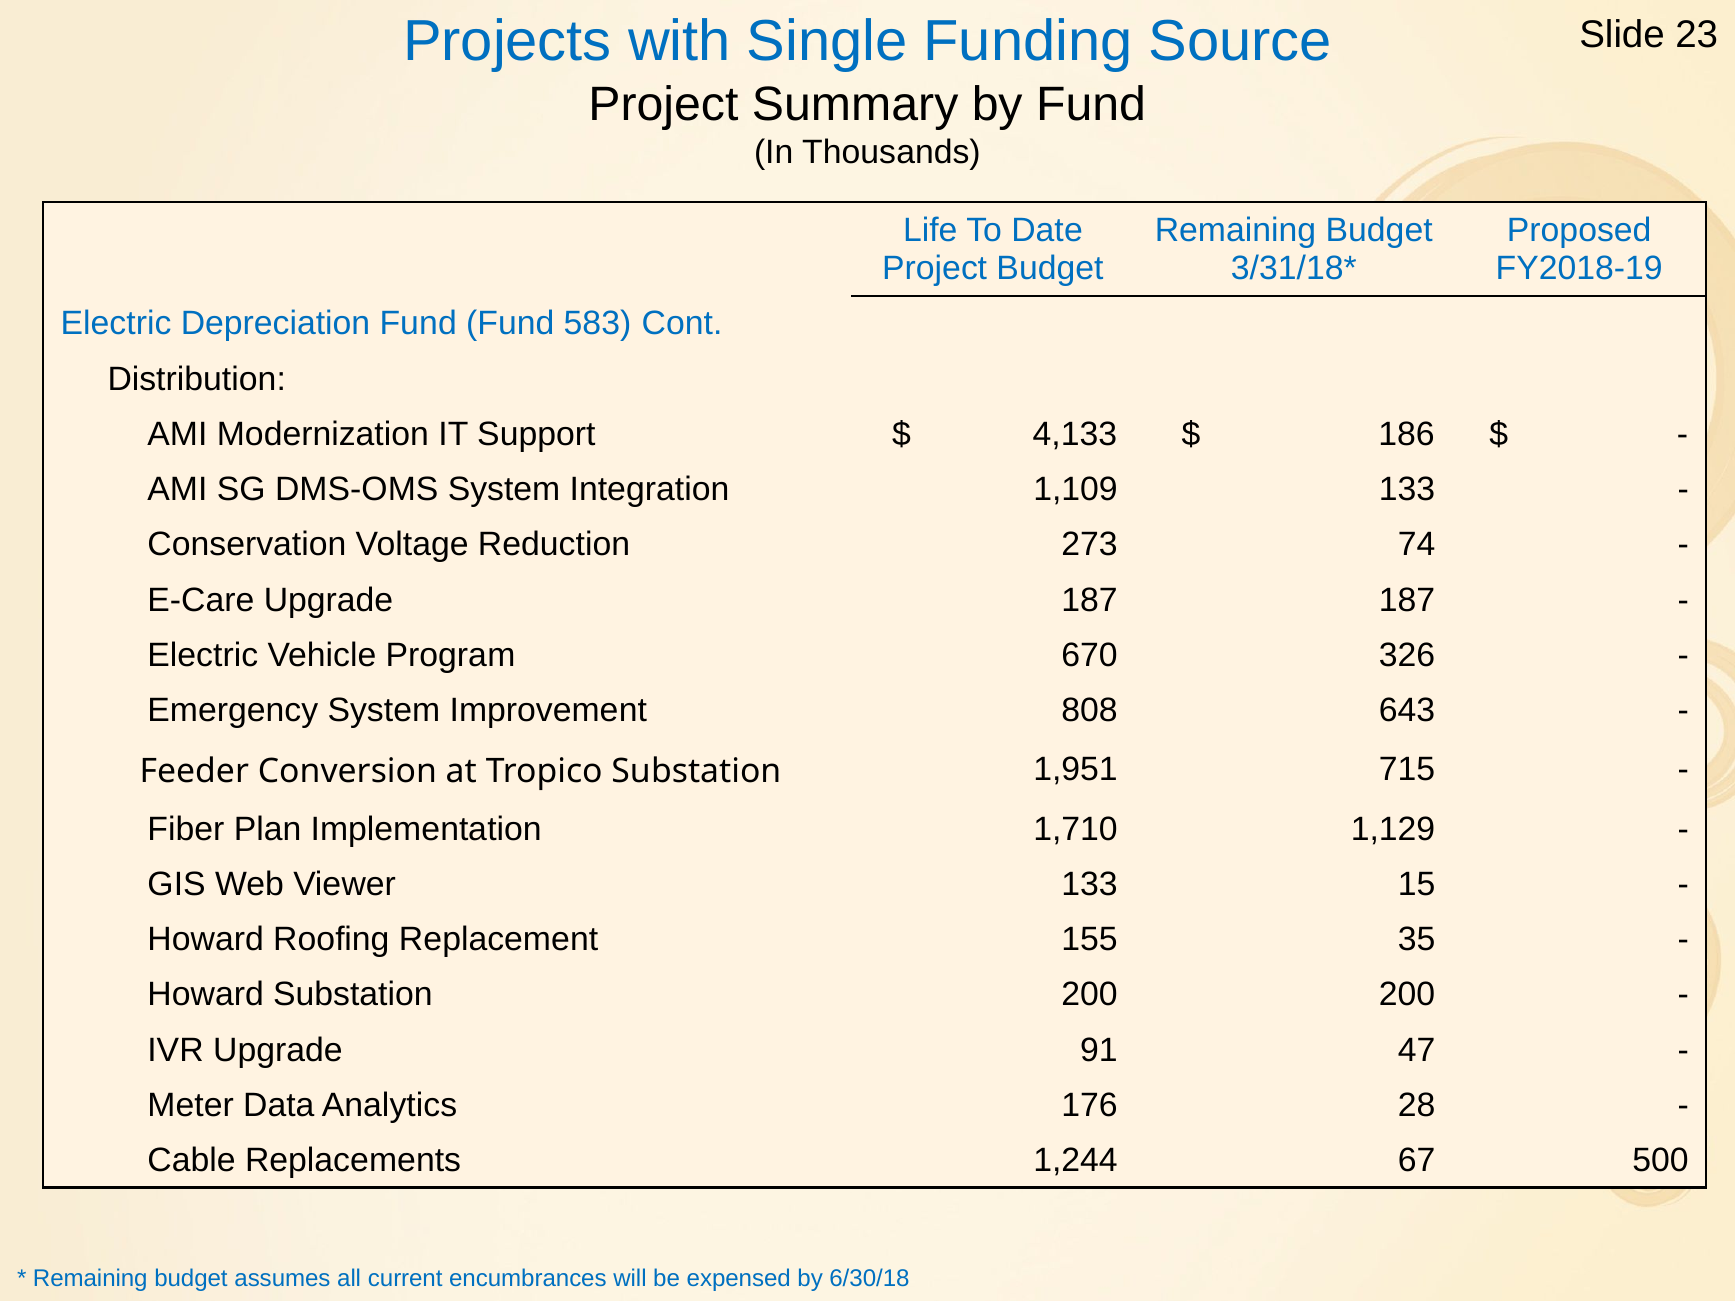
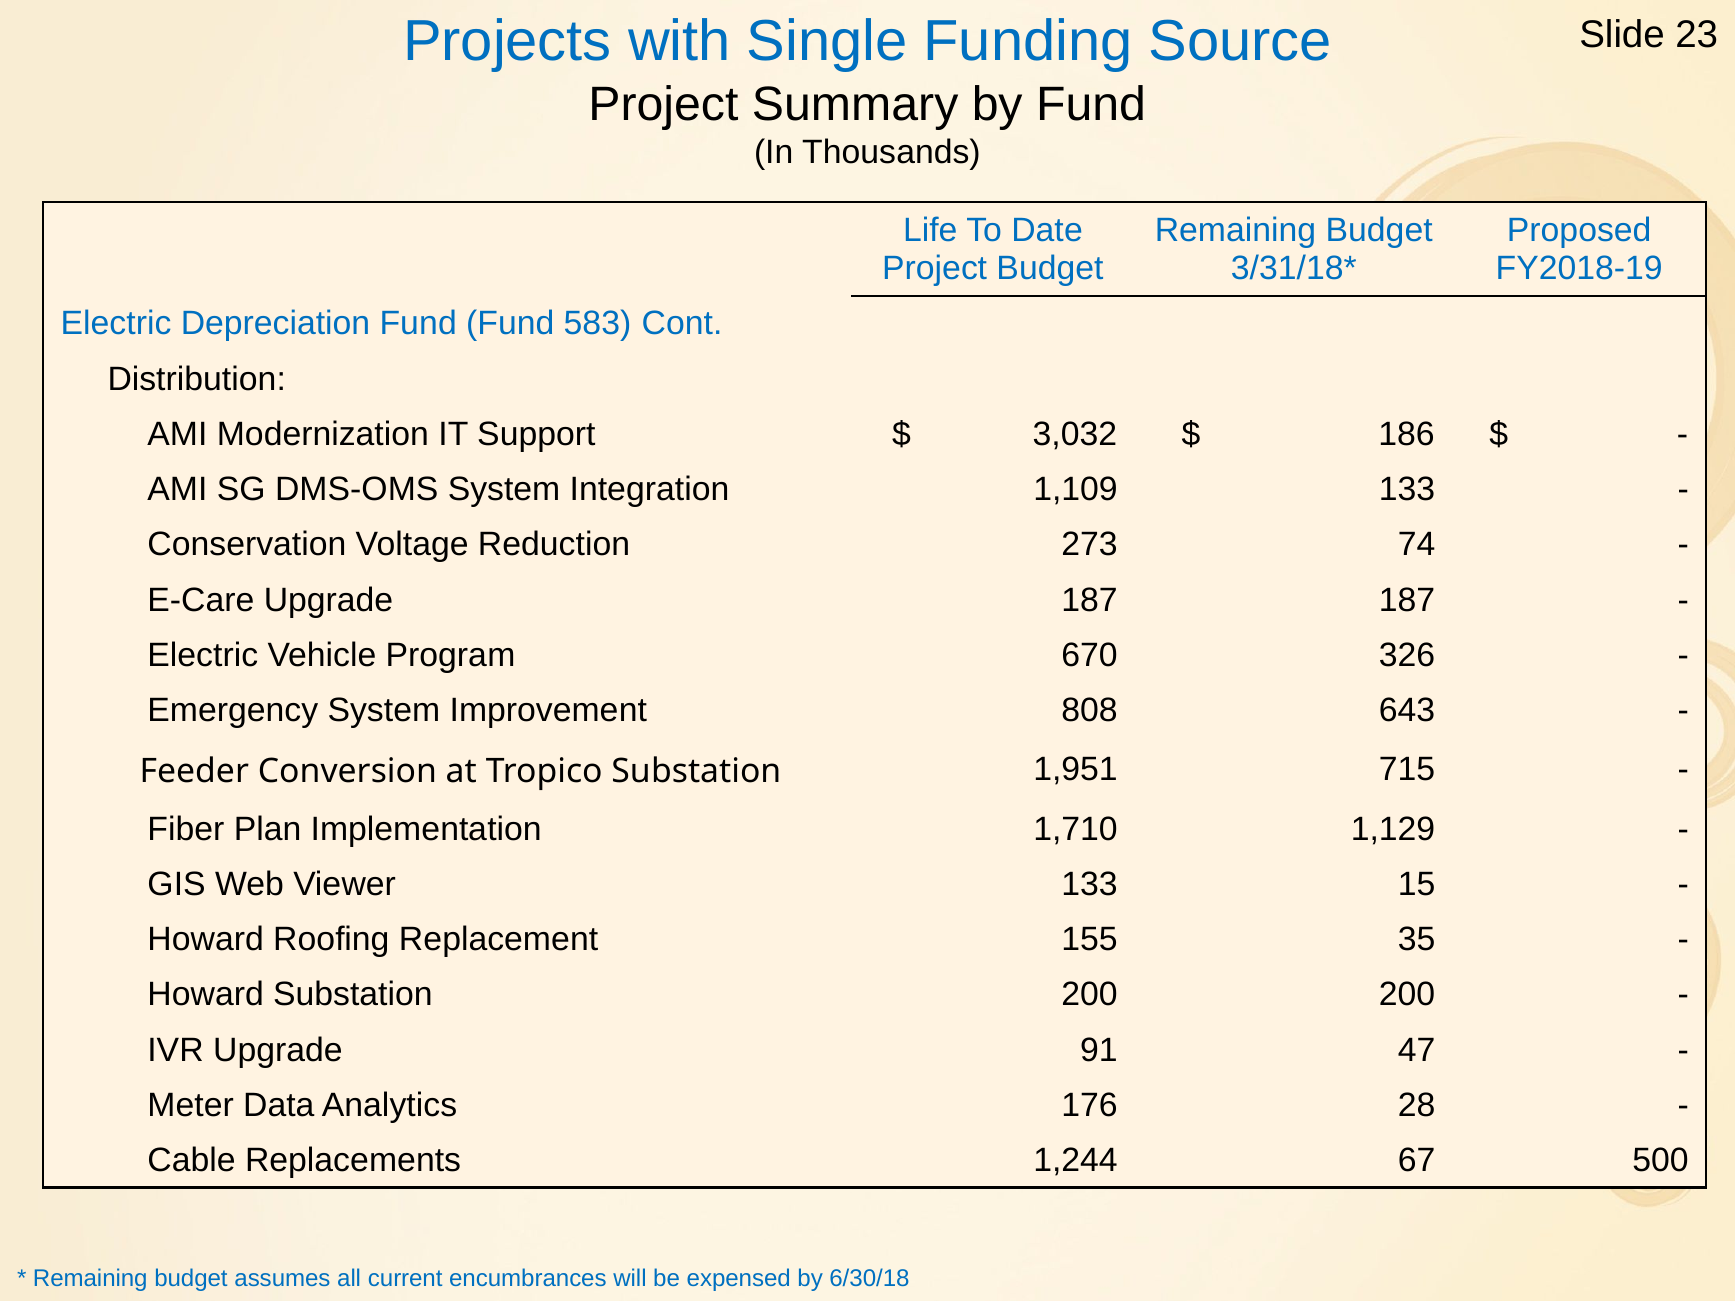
4,133: 4,133 -> 3,032
